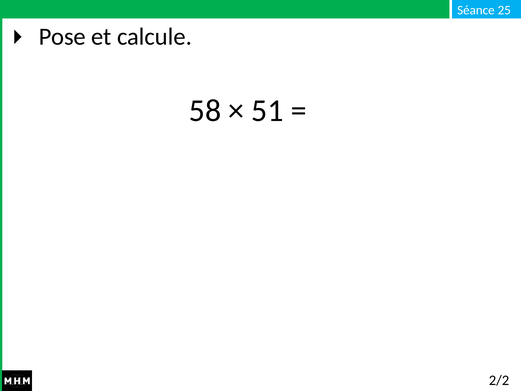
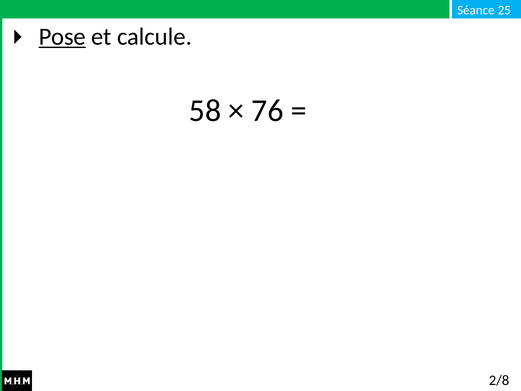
Pose underline: none -> present
51: 51 -> 76
2/2: 2/2 -> 2/8
